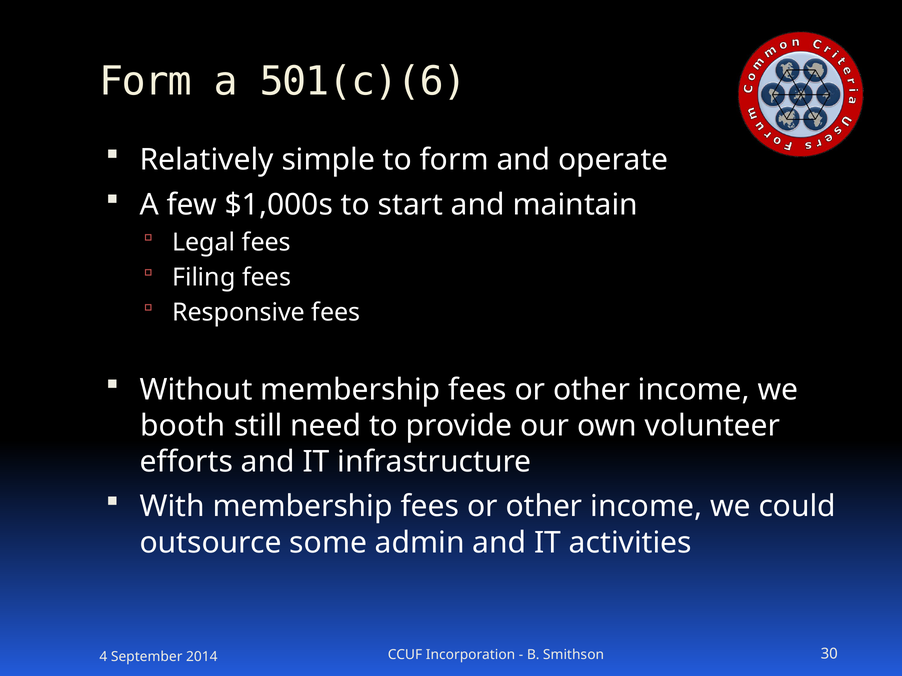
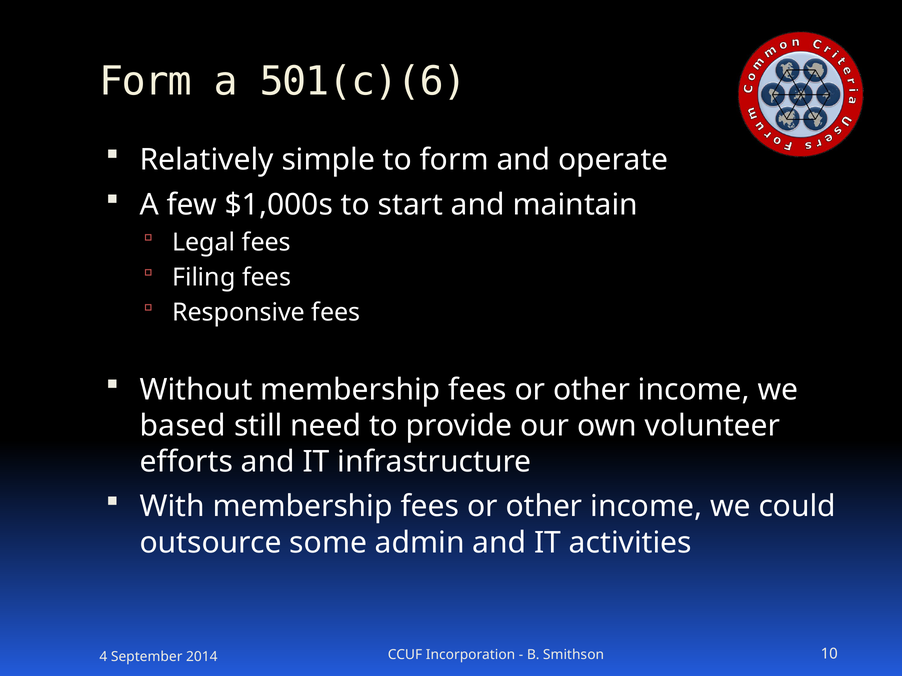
booth: booth -> based
30: 30 -> 10
